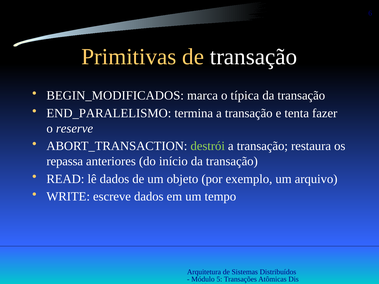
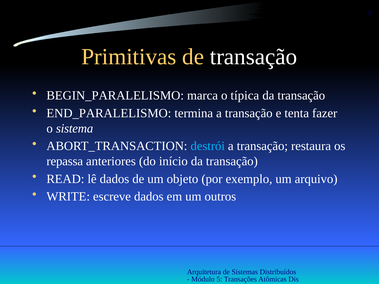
BEGIN_MODIFICADOS: BEGIN_MODIFICADOS -> BEGIN_PARALELISMO
reserve: reserve -> sistema
destrói colour: light green -> light blue
tempo: tempo -> outros
